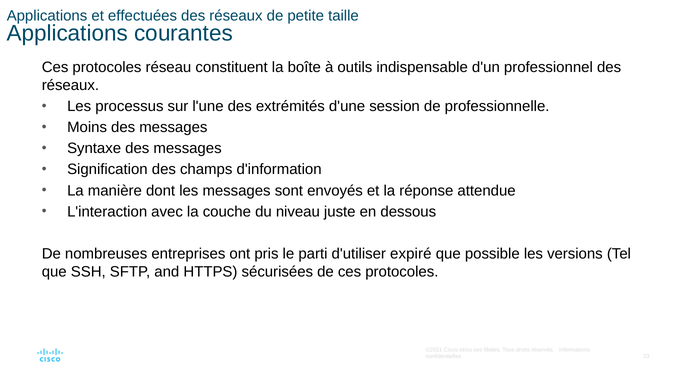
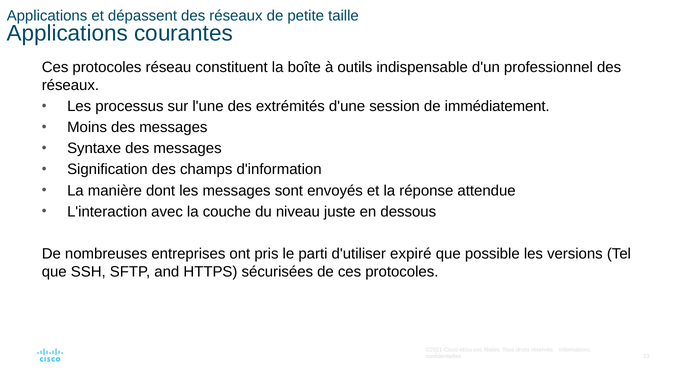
effectuées: effectuées -> dépassent
professionnelle: professionnelle -> immédiatement
